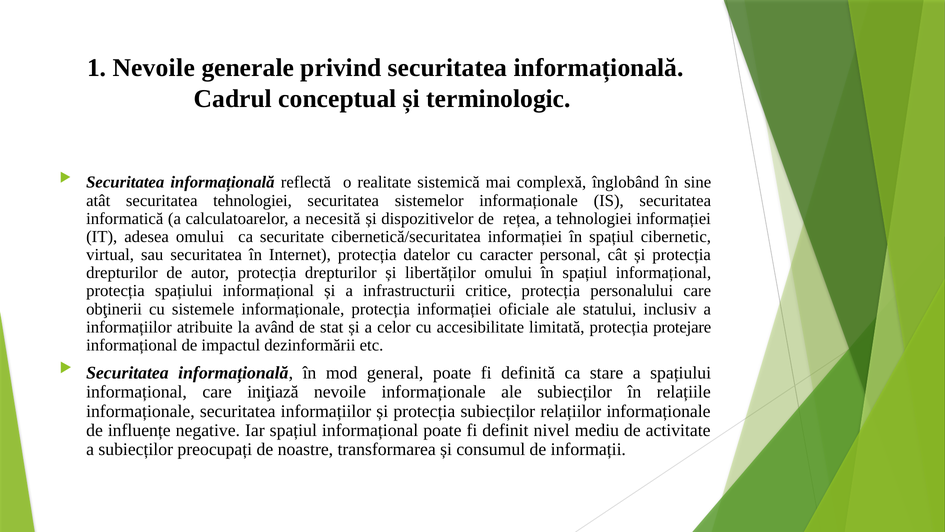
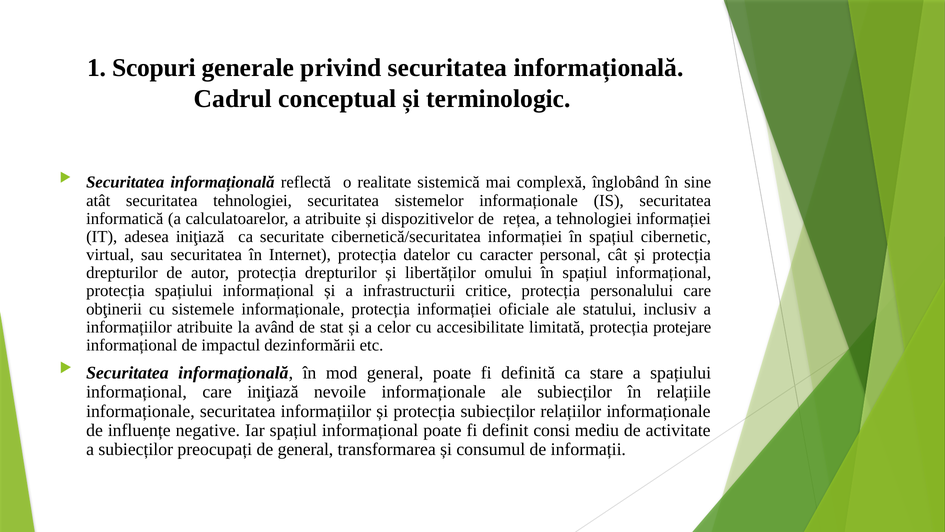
1 Nevoile: Nevoile -> Scopuri
a necesită: necesită -> atribuite
adesea omului: omului -> iniţiază
nivel: nivel -> consi
de noastre: noastre -> general
